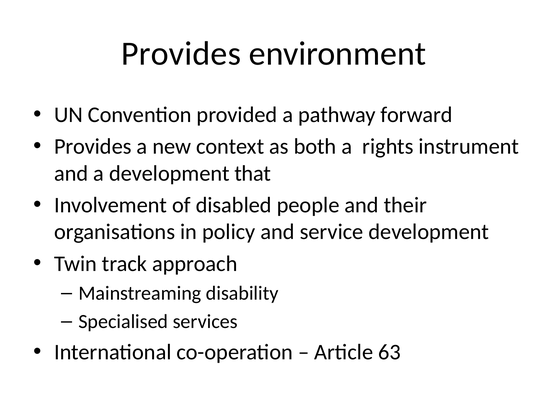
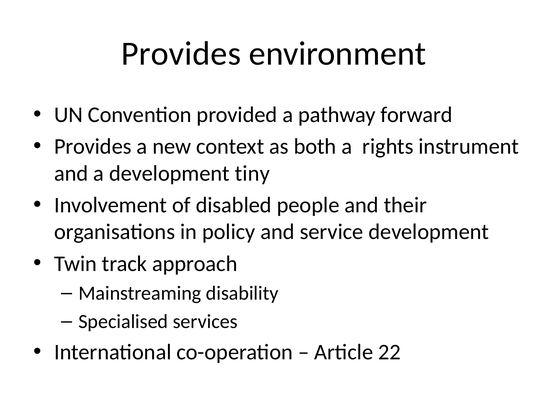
that: that -> tiny
63: 63 -> 22
